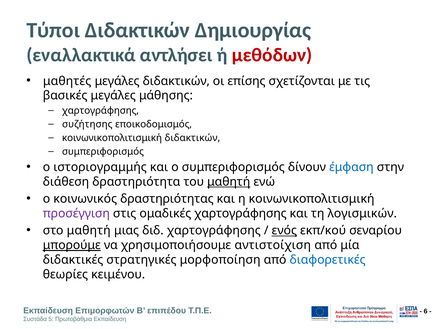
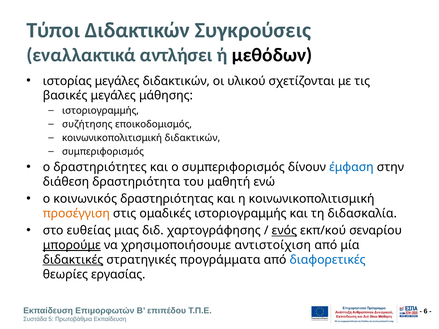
Δημιουργίας: Δημιουργίας -> Συγκρούσεις
μεθόδων colour: red -> black
μαθητές: μαθητές -> ιστορίας
επίσης: επίσης -> υλικού
χαρτογράφησης at (100, 111): χαρτογράφησης -> ιστοριογραμμής
ιστοριογραμμής: ιστοριογραμμής -> δραστηριότητες
μαθητή at (229, 182) underline: present -> none
προσέγγιση colour: purple -> orange
ομαδικές χαρτογράφησης: χαρτογράφησης -> ιστοριογραμμής
λογισμικών: λογισμικών -> διδασκαλία
στο μαθητή: μαθητή -> ευθείας
διδακτικές underline: none -> present
μορφοποίηση: μορφοποίηση -> προγράμματα
κειμένου: κειμένου -> εργασίας
